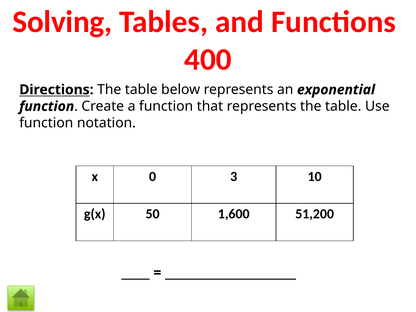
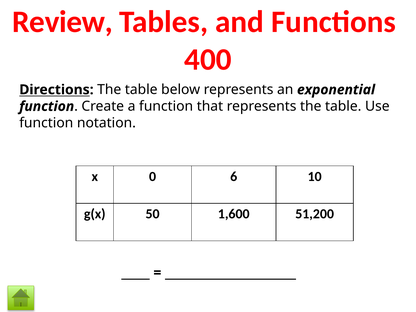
Solving: Solving -> Review
3: 3 -> 6
